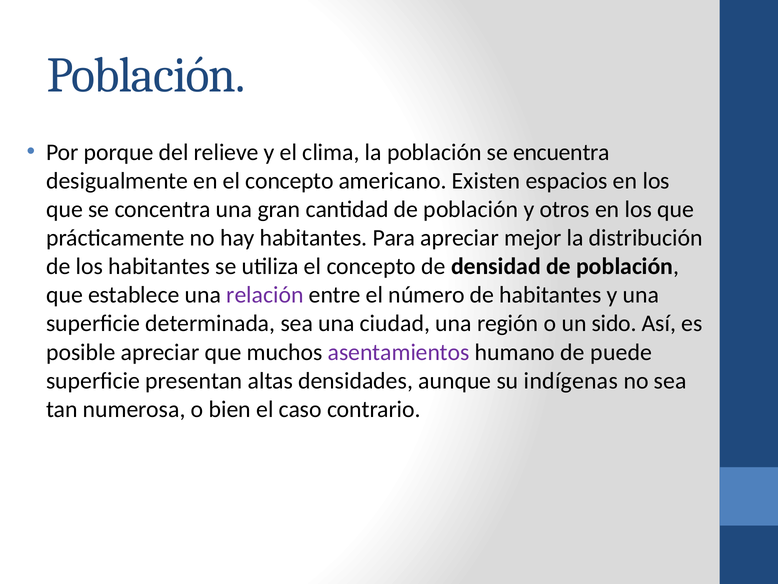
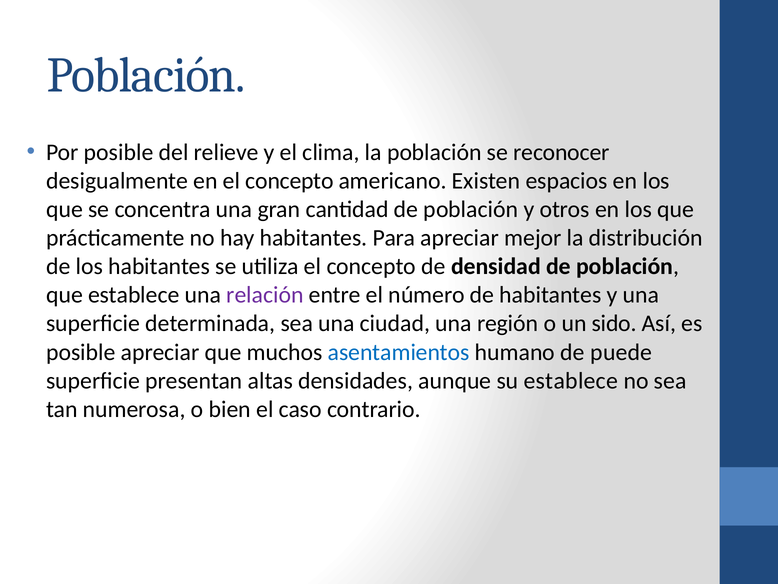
Por porque: porque -> posible
encuentra: encuentra -> reconocer
asentamientos colour: purple -> blue
su indígenas: indígenas -> establece
